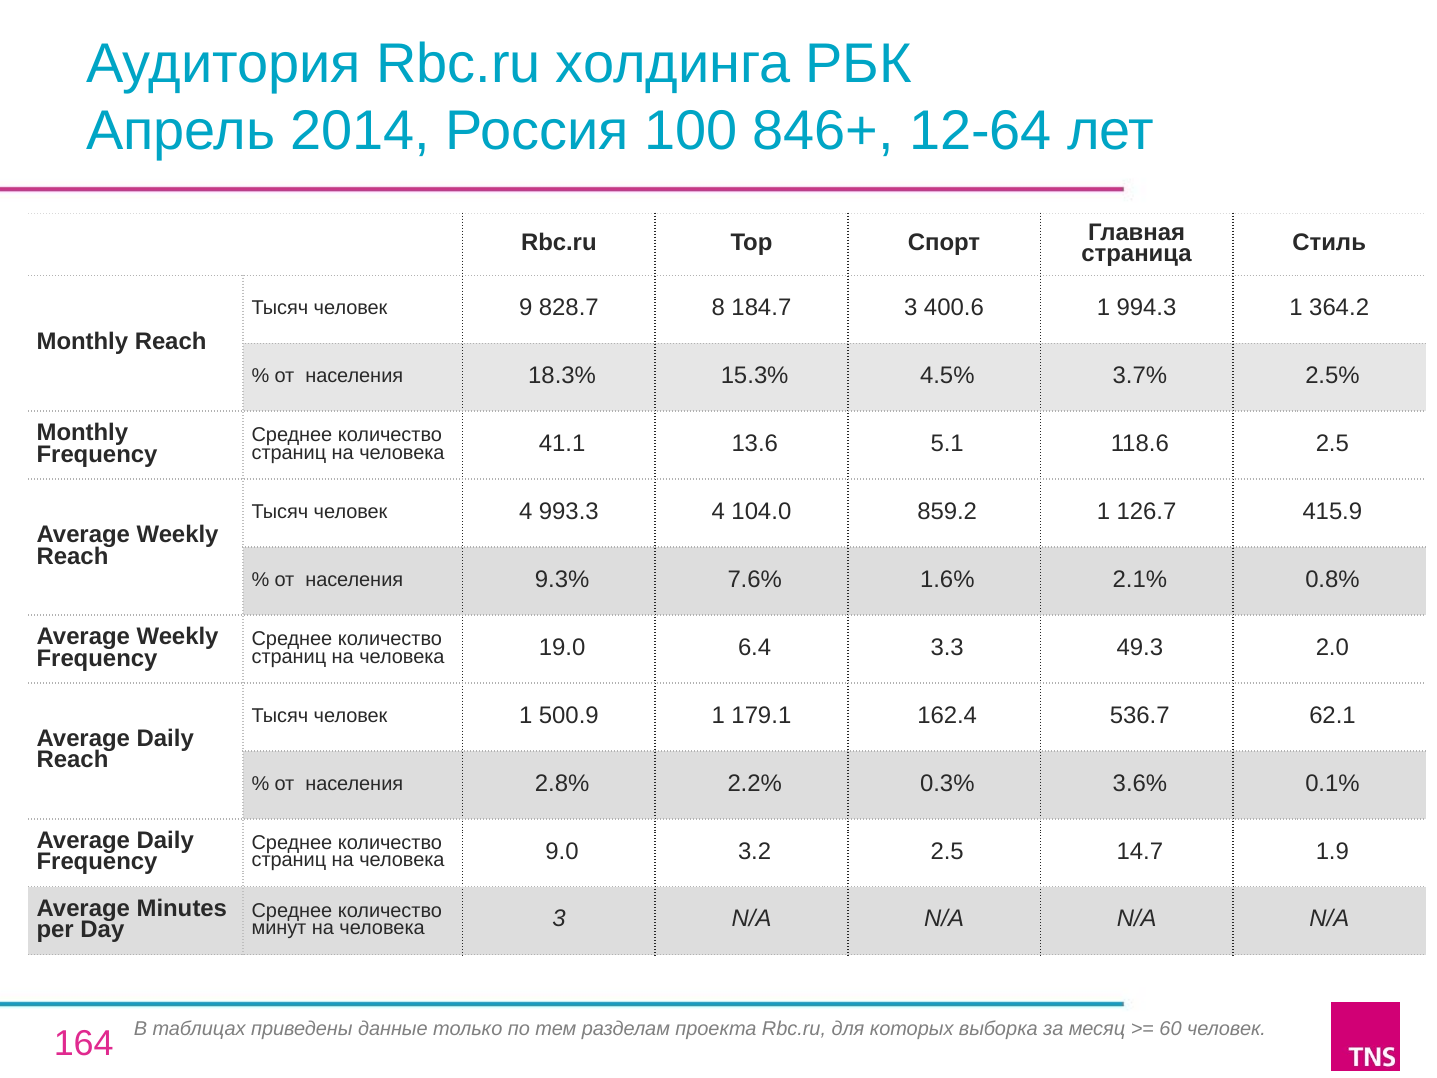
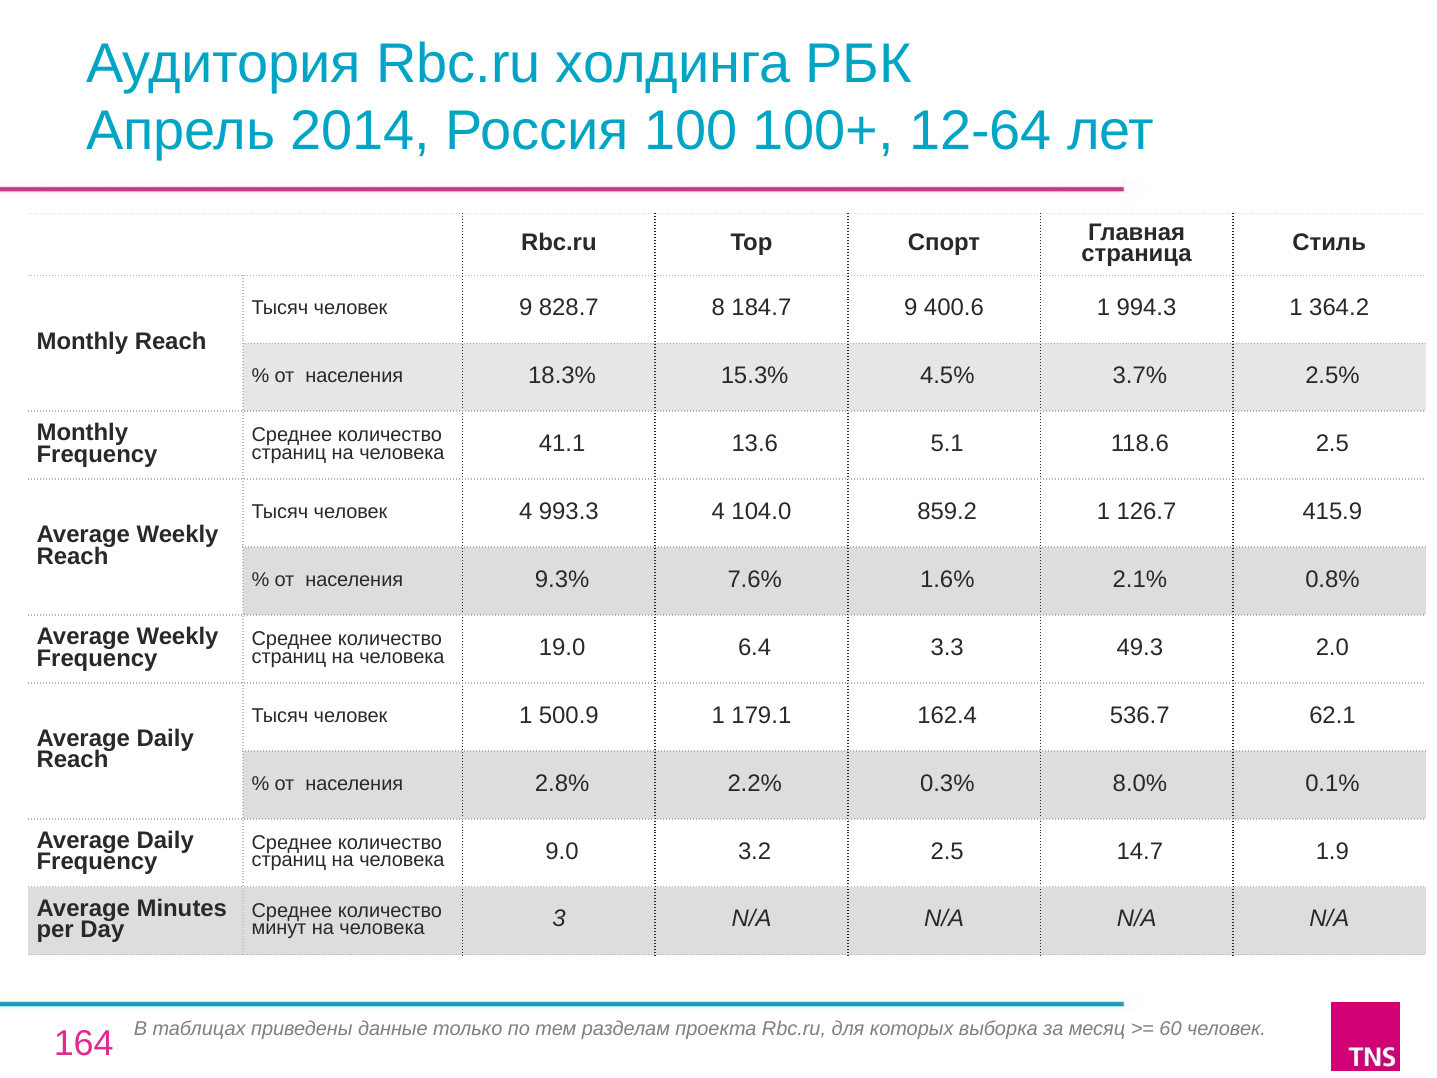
846+: 846+ -> 100+
184.7 3: 3 -> 9
3.6%: 3.6% -> 8.0%
